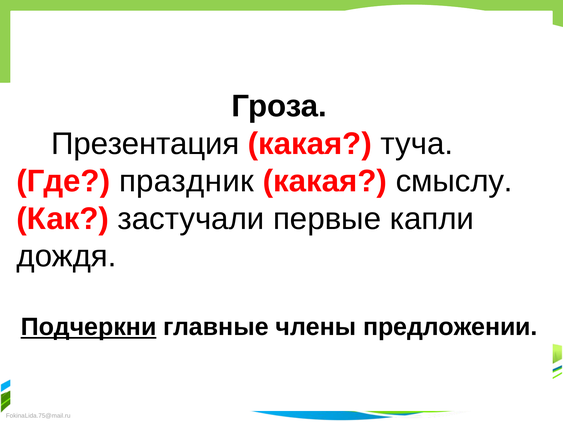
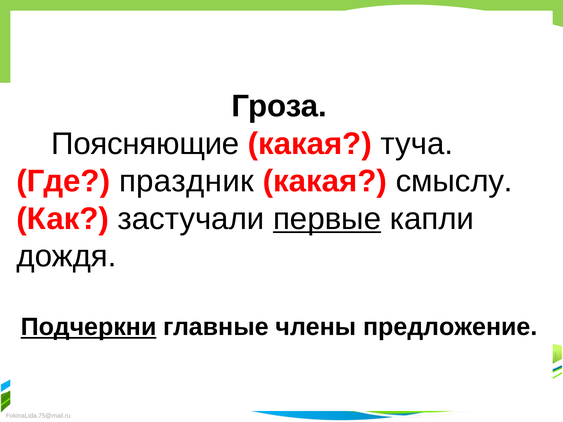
Презентация: Презентация -> Поясняющие
первые underline: none -> present
предложении: предложении -> предложение
